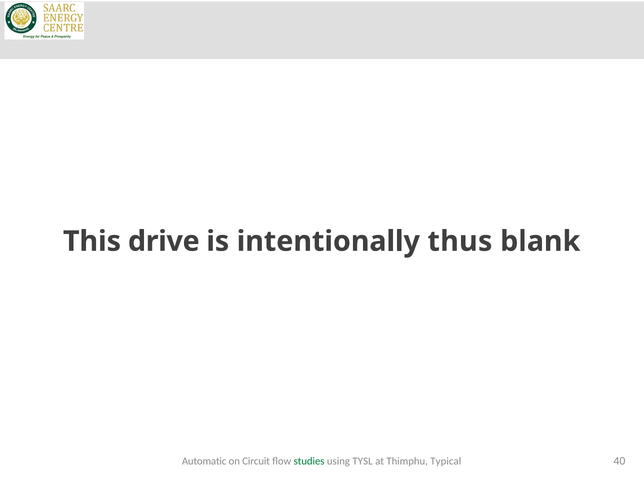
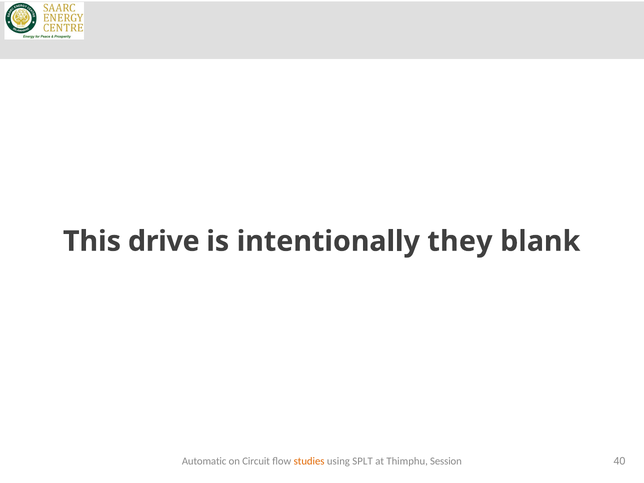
thus: thus -> they
studies colour: green -> orange
TYSL: TYSL -> SPLT
Typical: Typical -> Session
